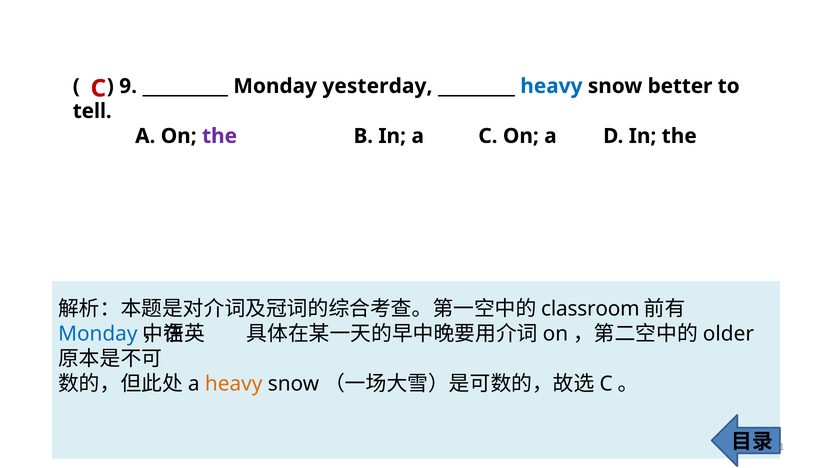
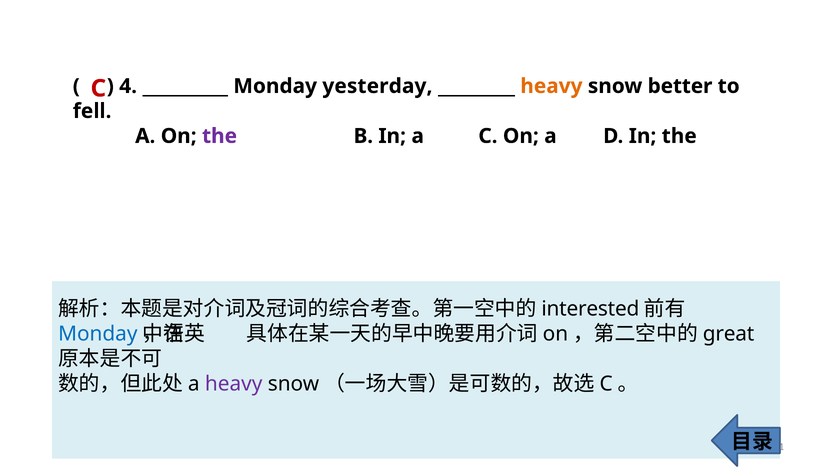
9: 9 -> 4
heavy at (551, 86) colour: blue -> orange
tell: tell -> fell
classroom: classroom -> interested
older: older -> great
heavy at (234, 384) colour: orange -> purple
